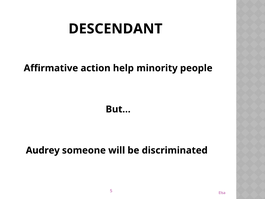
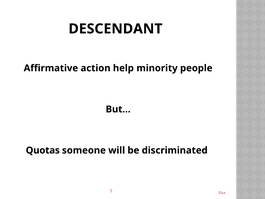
Audrey: Audrey -> Quotas
